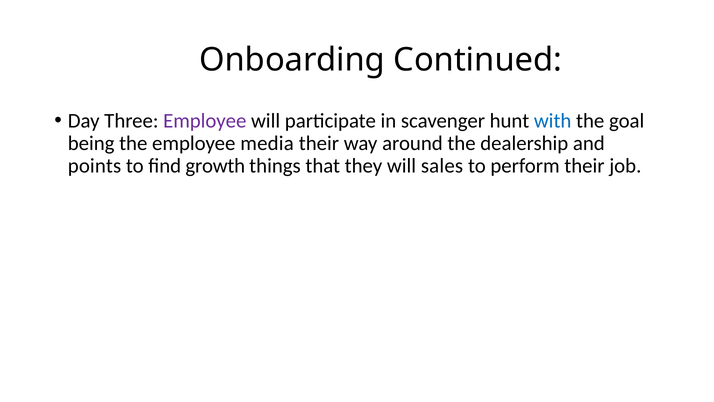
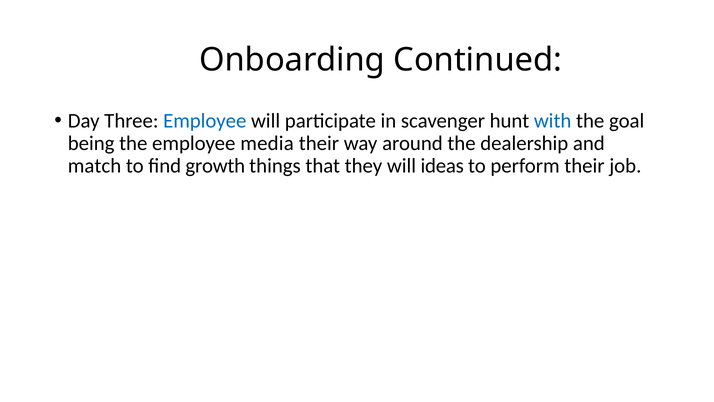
Employee at (205, 121) colour: purple -> blue
points: points -> match
sales: sales -> ideas
